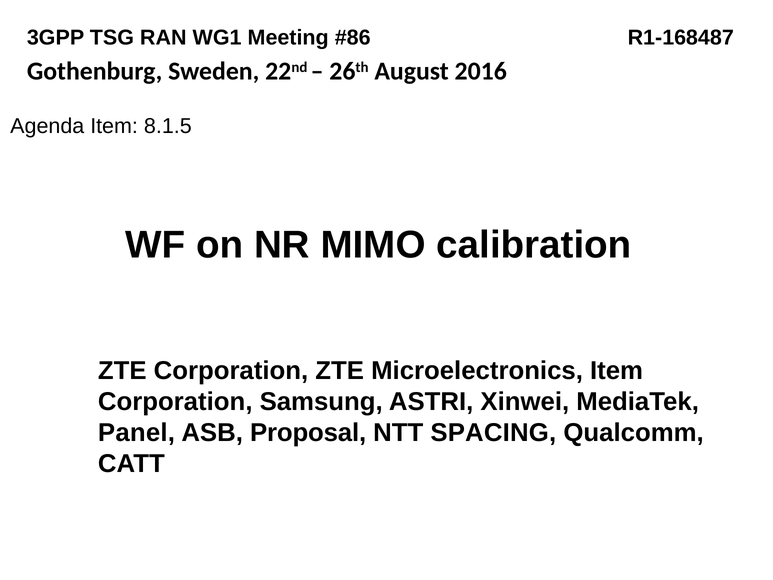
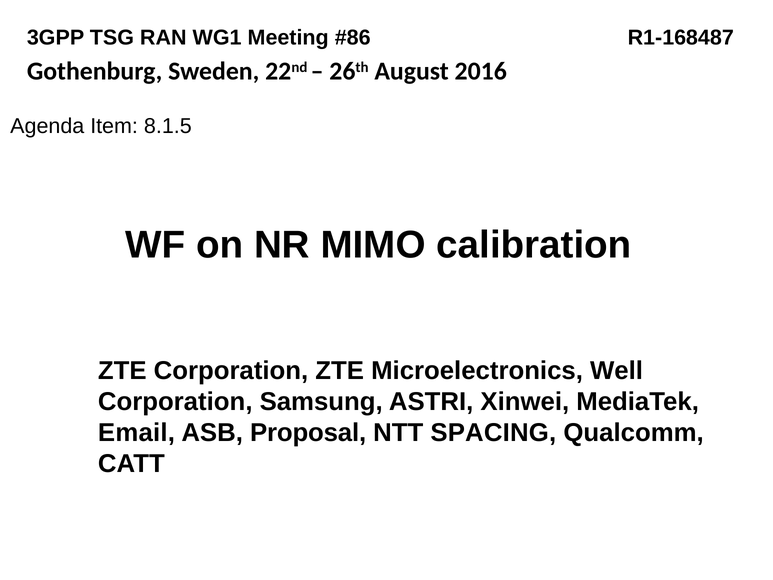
Microelectronics Item: Item -> Well
Panel: Panel -> Email
